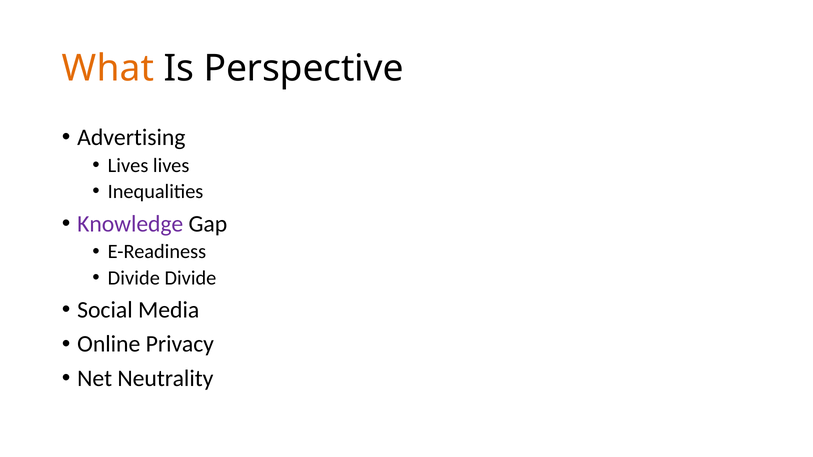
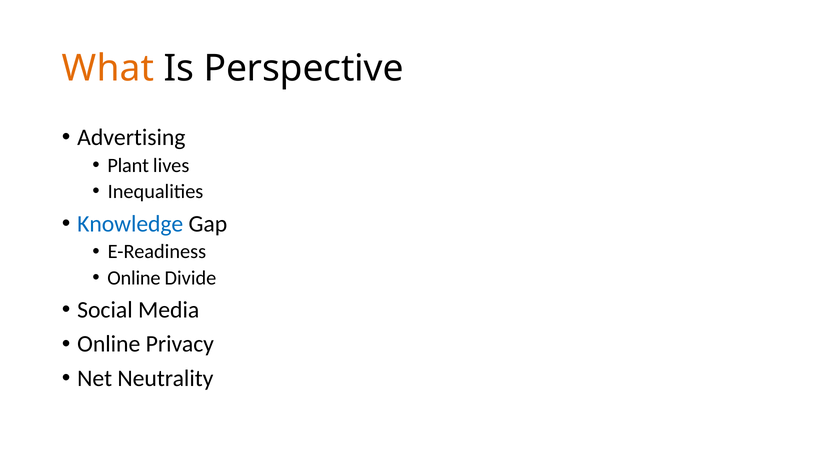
Lives at (128, 165): Lives -> Plant
Knowledge colour: purple -> blue
Divide at (134, 278): Divide -> Online
